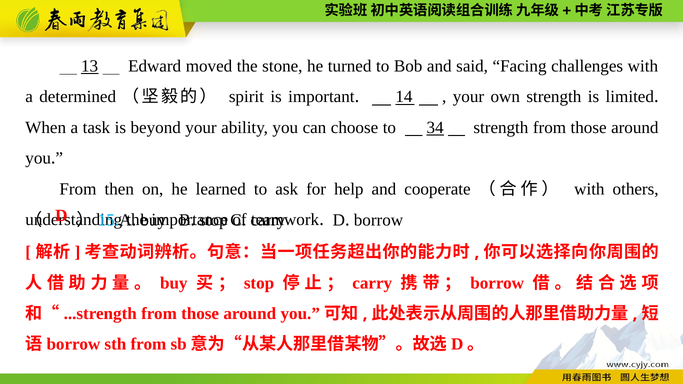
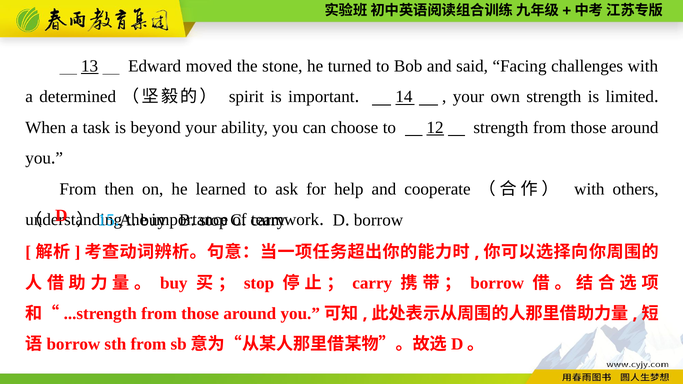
34: 34 -> 12
